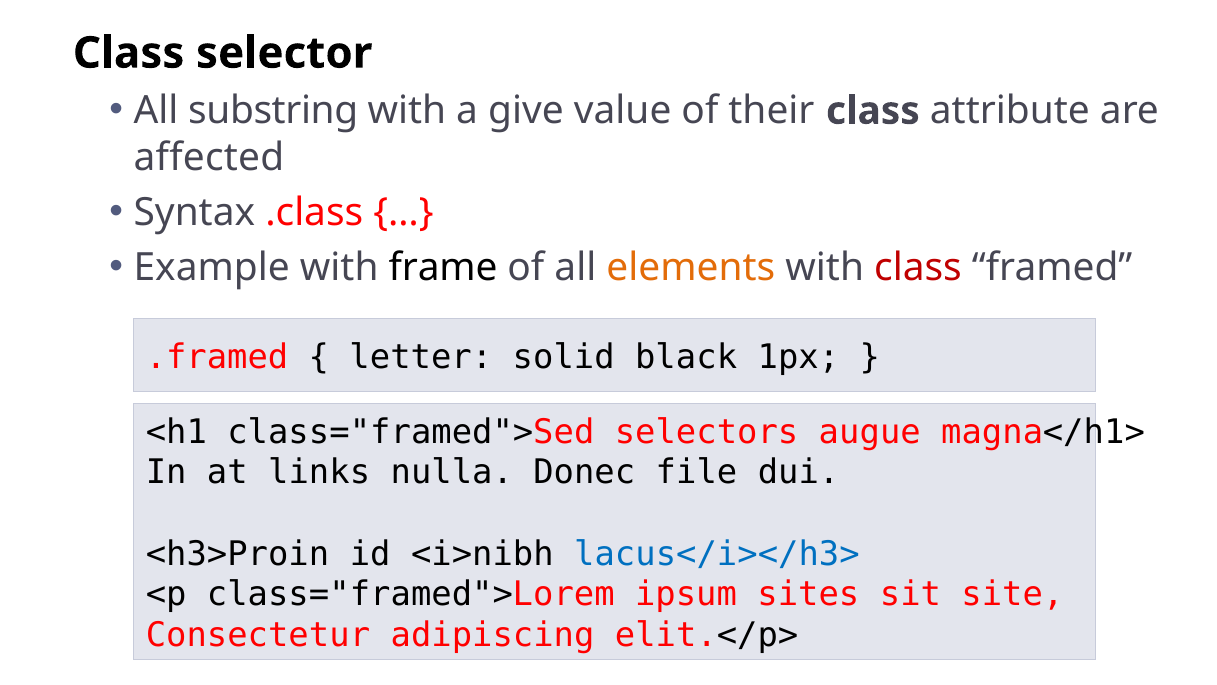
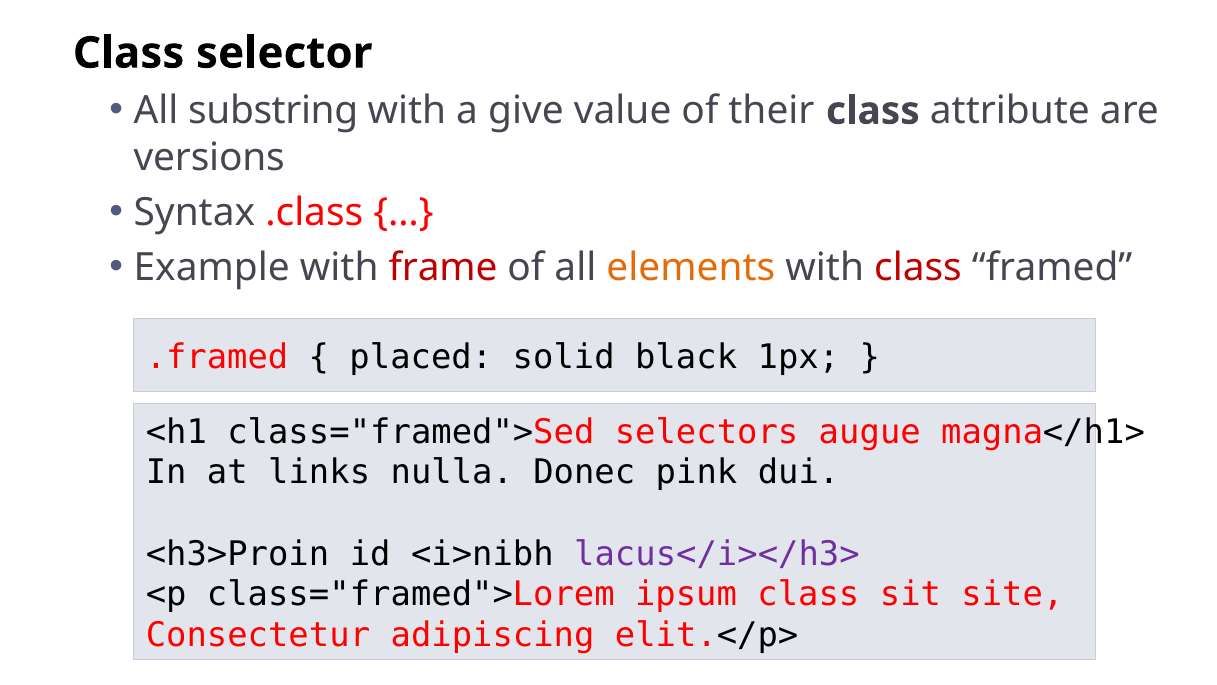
affected: affected -> versions
frame colour: black -> red
letter: letter -> placed
file: file -> pink
lacus</i></h3> colour: blue -> purple
ipsum sites: sites -> class
